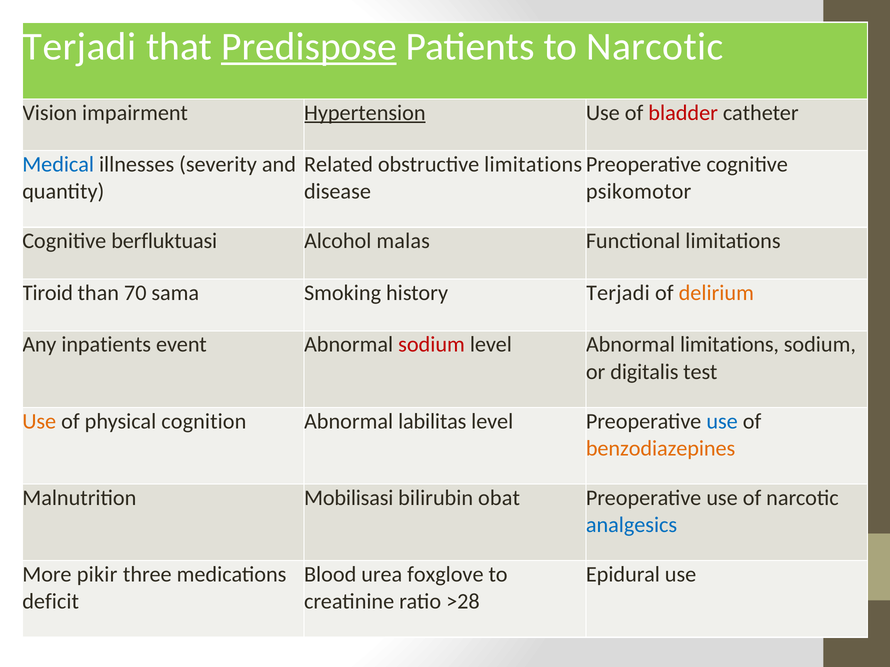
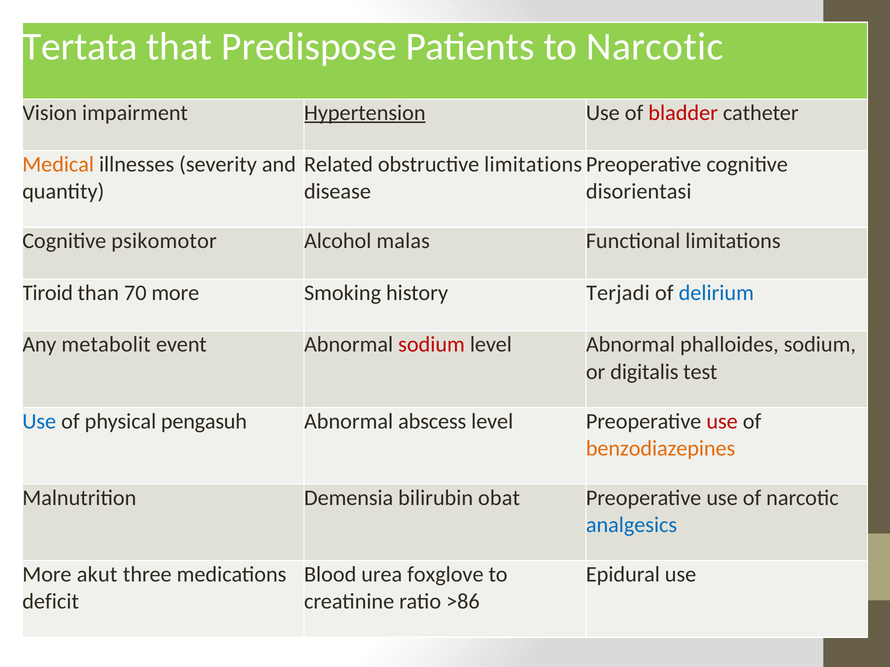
Terjadi at (80, 47): Terjadi -> Tertata
Predispose underline: present -> none
Medical colour: blue -> orange
psikomotor: psikomotor -> disorientasi
berfluktuasi: berfluktuasi -> psikomotor
70 sama: sama -> more
delirium colour: orange -> blue
inpatients: inpatients -> metabolit
Abnormal limitations: limitations -> phalloides
Use at (39, 422) colour: orange -> blue
cognition: cognition -> pengasuh
labilitas: labilitas -> abscess
use at (722, 422) colour: blue -> red
Mobilisasi: Mobilisasi -> Demensia
pikir: pikir -> akut
>28: >28 -> >86
